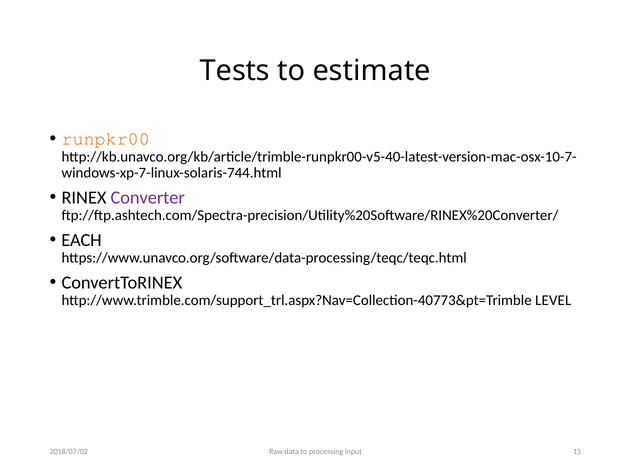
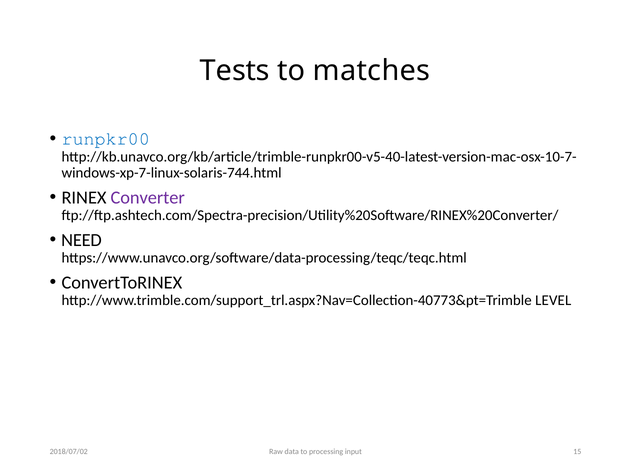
estimate: estimate -> matches
runpkr00 colour: orange -> blue
EACH: EACH -> NEED
